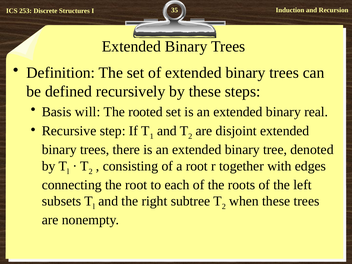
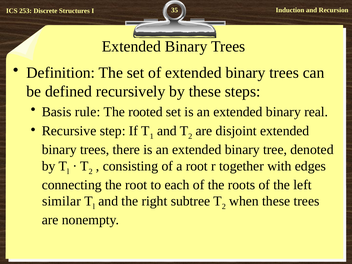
will: will -> rule
subsets: subsets -> similar
